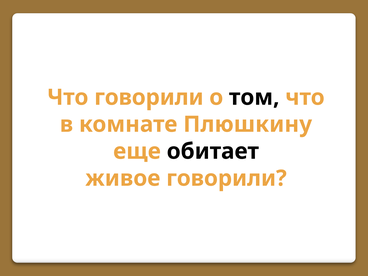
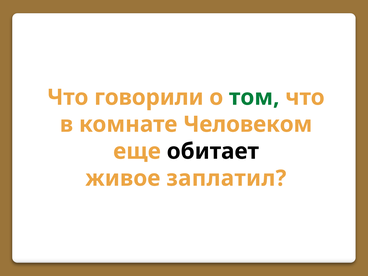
том colour: black -> green
Плюшкину: Плюшкину -> Человеком
живое говорили: говорили -> заплатил
